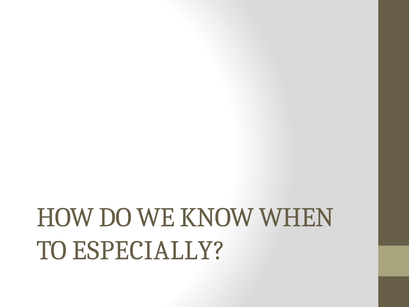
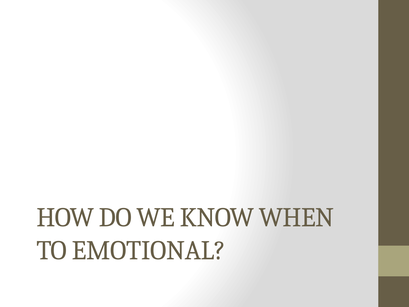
ESPECIALLY: ESPECIALLY -> EMOTIONAL
